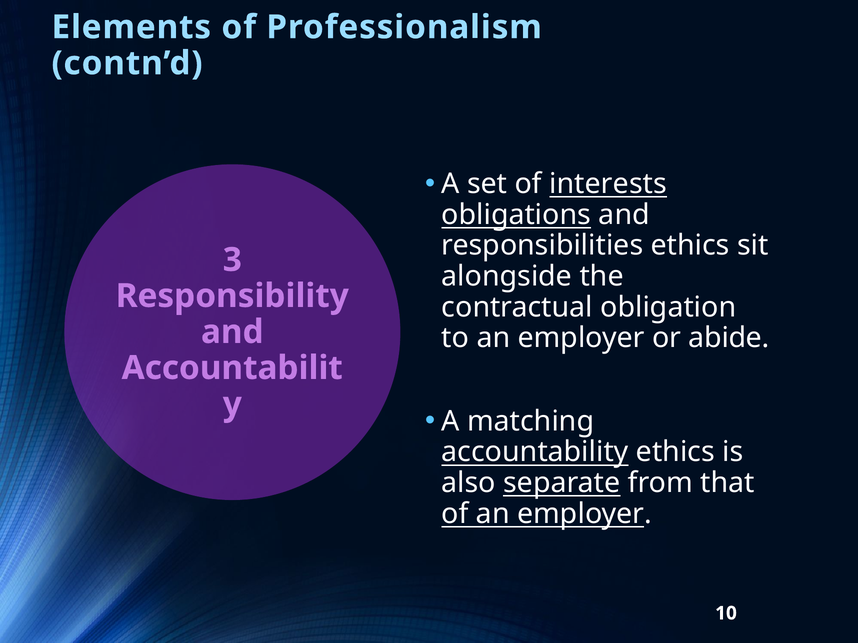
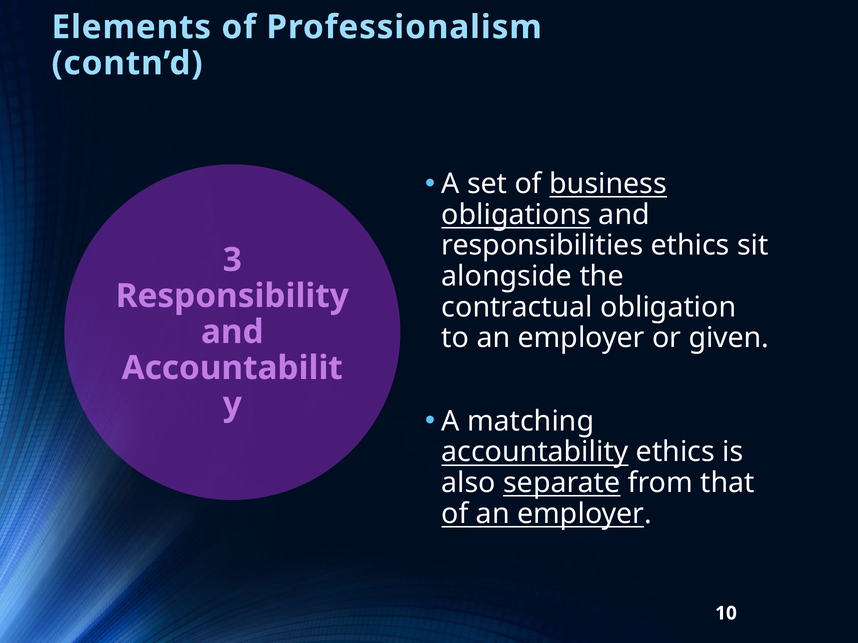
interests: interests -> business
abide: abide -> given
